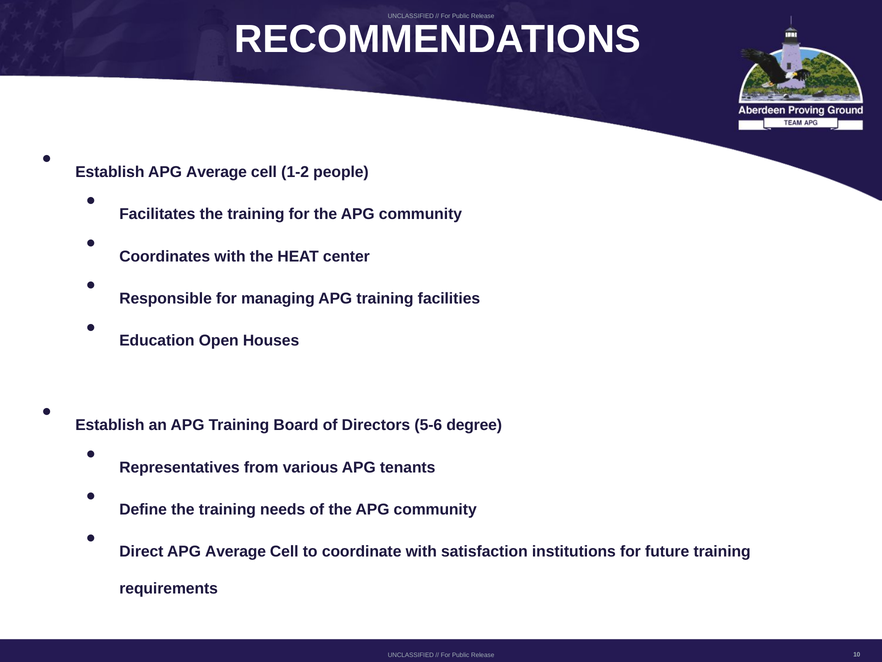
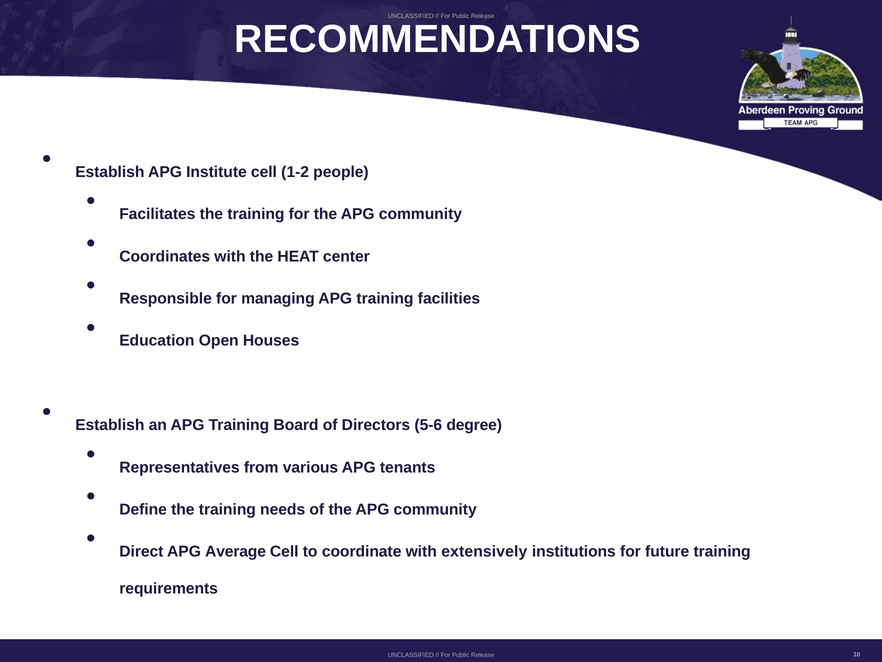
Establish APG Average: Average -> Institute
satisfaction: satisfaction -> extensively
